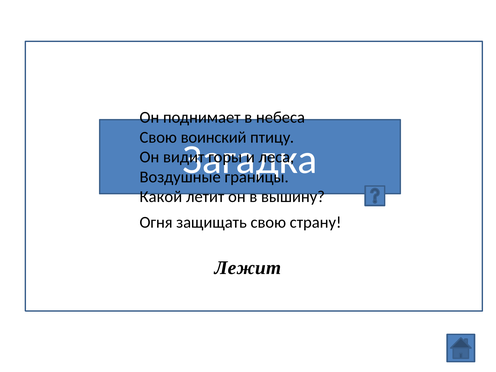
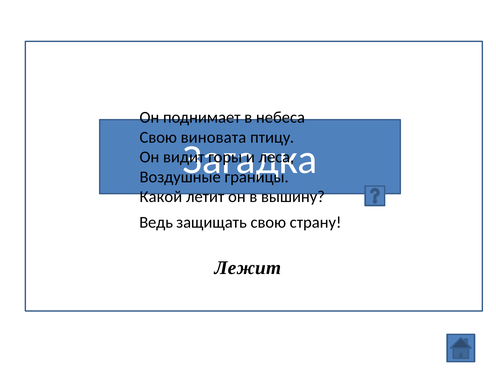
воинский: воинский -> виновата
Огня: Огня -> Ведь
